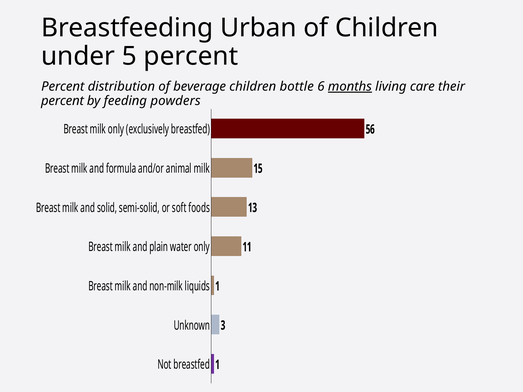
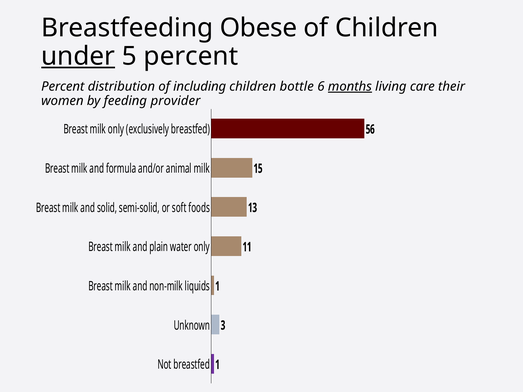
Urban: Urban -> Obese
under underline: none -> present
beverage: beverage -> including
percent at (62, 101): percent -> women
powders: powders -> provider
